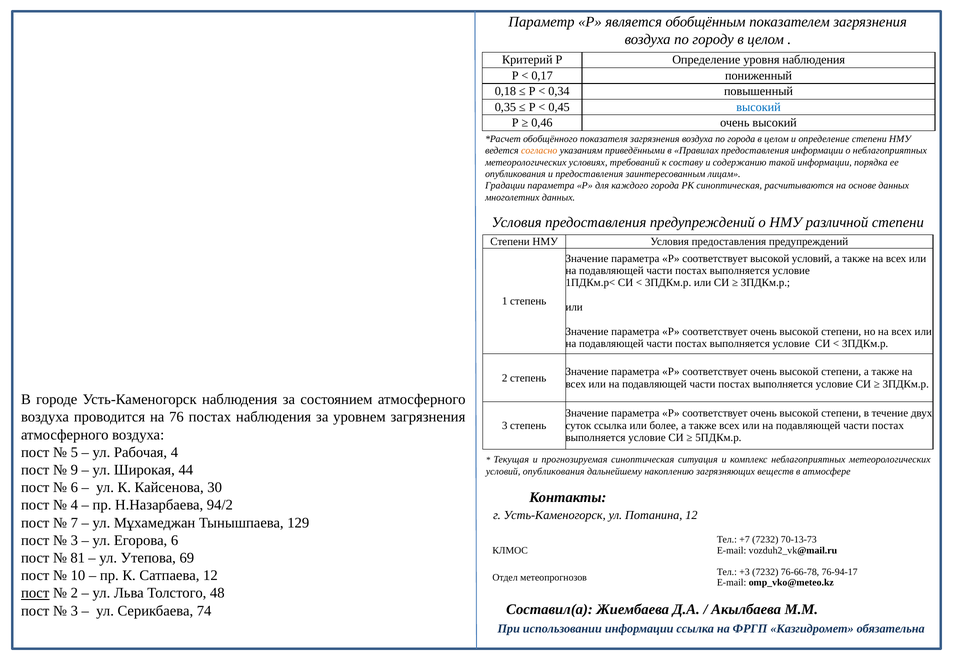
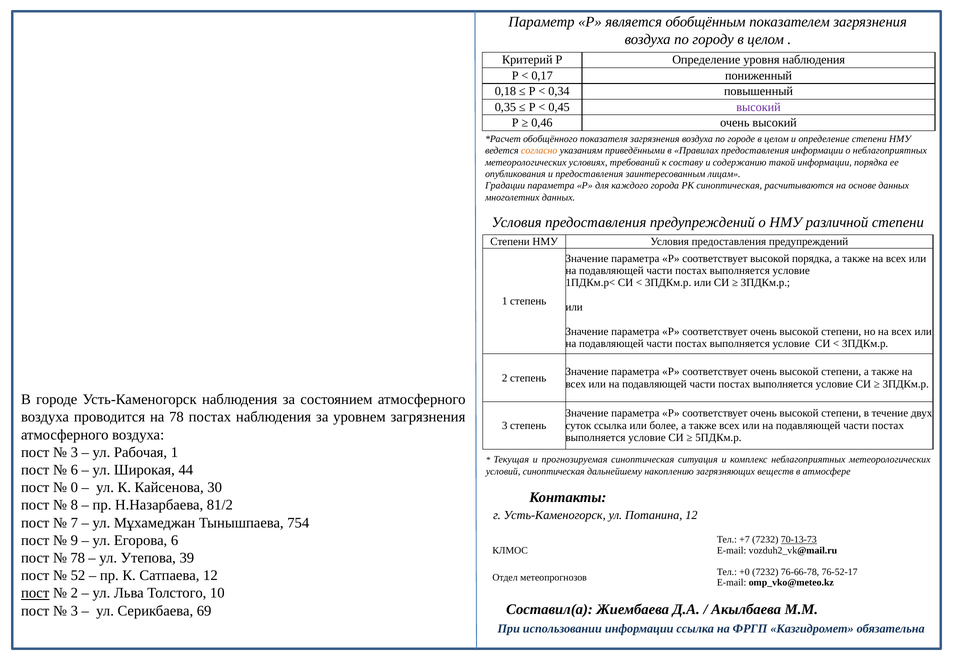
высокий at (759, 107) colour: blue -> purple
по города: города -> городе
высокой условий: условий -> порядка
на 76: 76 -> 78
5 at (74, 452): 5 -> 3
Рабочая 4: 4 -> 1
9 at (74, 470): 9 -> 6
условий опубликования: опубликования -> синоптическая
6 at (74, 487): 6 -> 0
4 at (74, 505): 4 -> 8
94/2: 94/2 -> 81/2
129: 129 -> 754
3 at (74, 540): 3 -> 9
70-13-73 underline: none -> present
81 at (78, 558): 81 -> 78
69: 69 -> 39
+3: +3 -> +0
76-94-17: 76-94-17 -> 76-52-17
10: 10 -> 52
48: 48 -> 10
74: 74 -> 69
